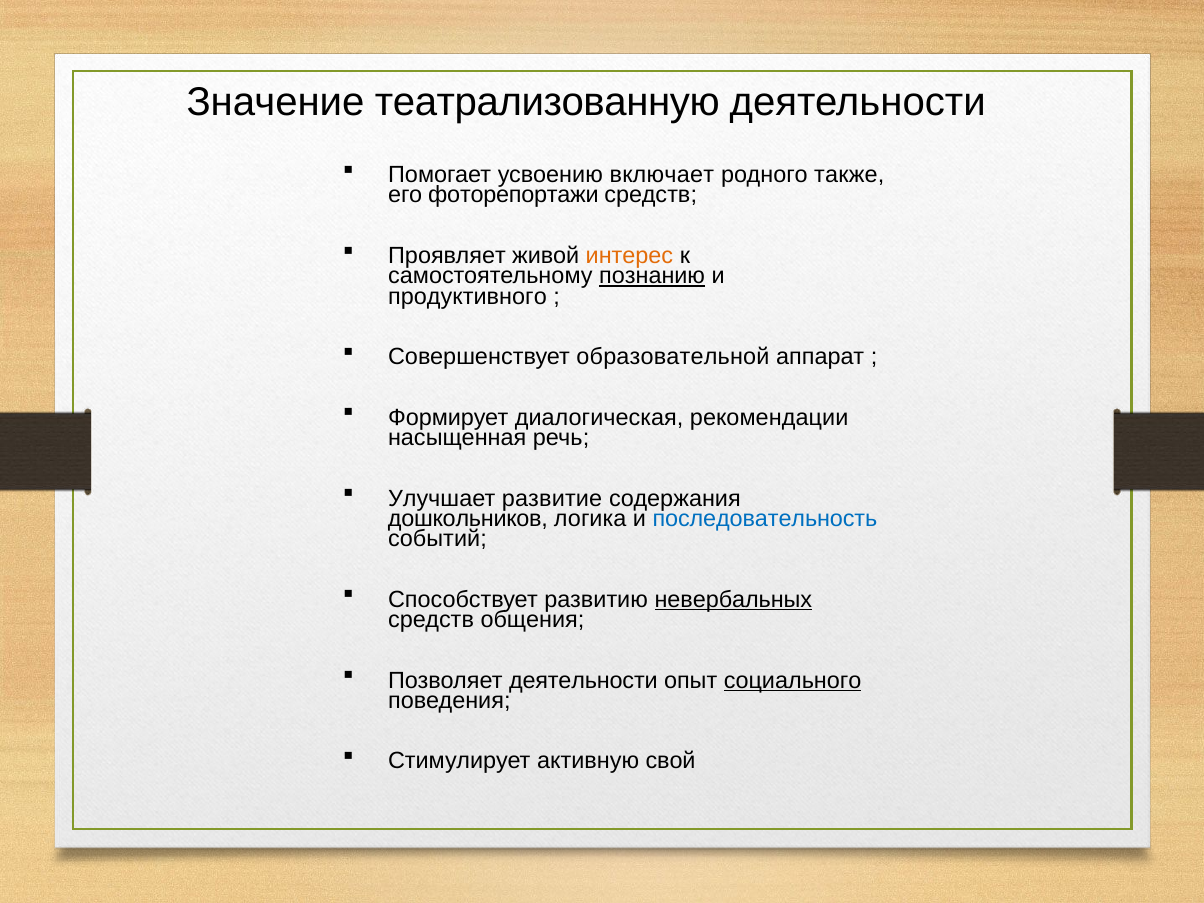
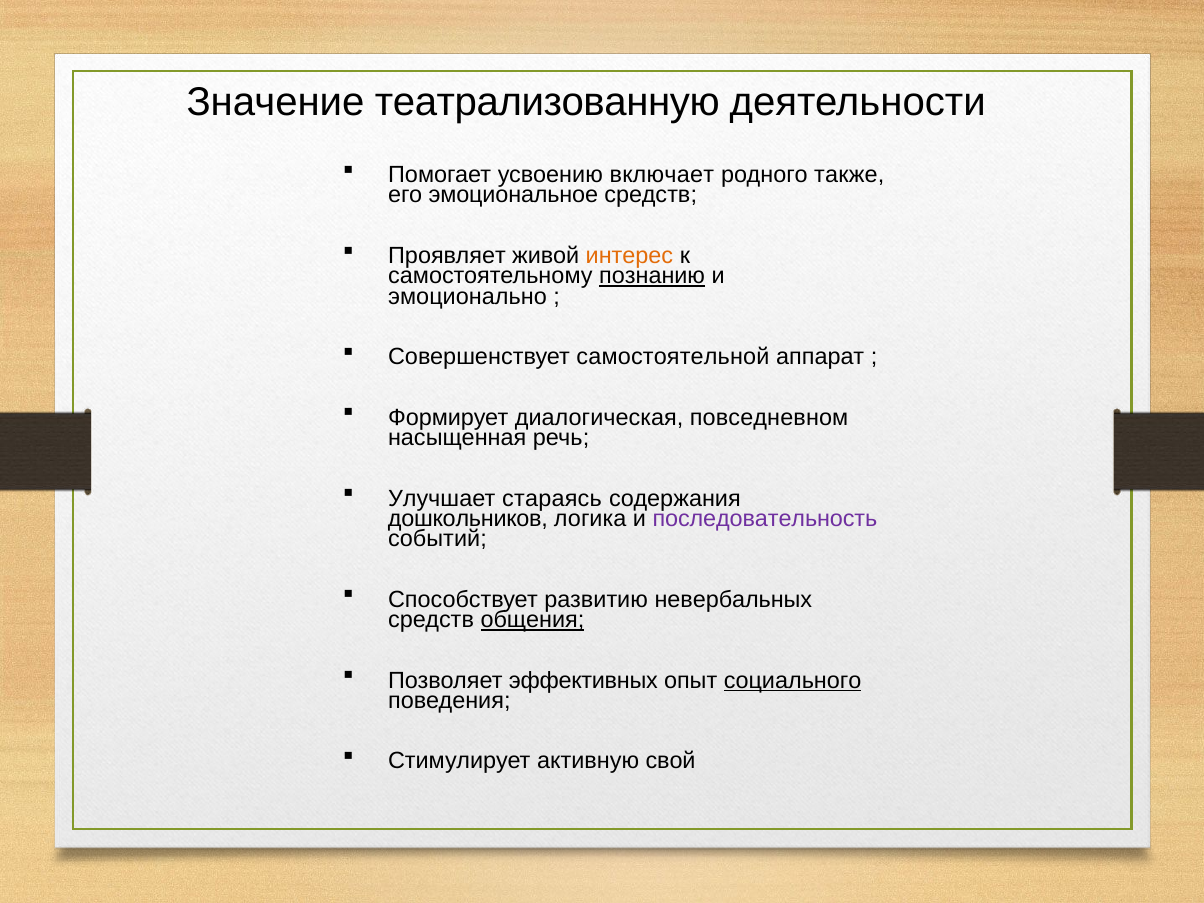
фоторепортажи: фоторепортажи -> эмоциональное
продуктивного: продуктивного -> эмоционально
образовательной: образовательной -> самостоятельной
рекомендации: рекомендации -> повседневном
развитие: развитие -> стараясь
последовательность colour: blue -> purple
невербальных underline: present -> none
общения underline: none -> present
Позволяет деятельности: деятельности -> эффективных
